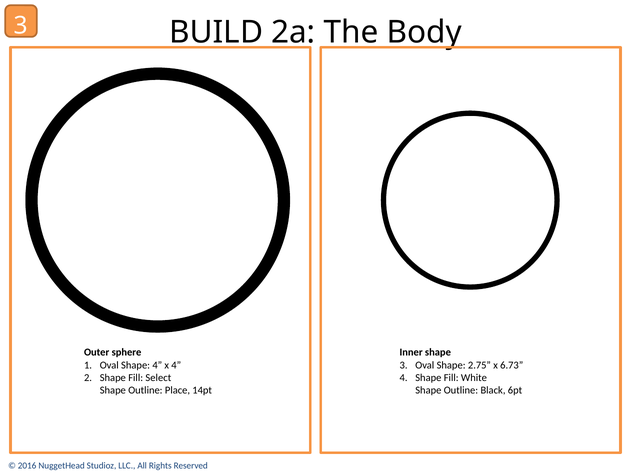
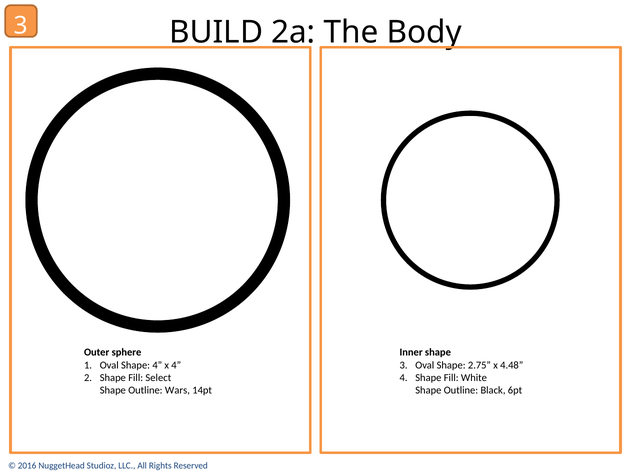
6.73: 6.73 -> 4.48
Place: Place -> Wars
